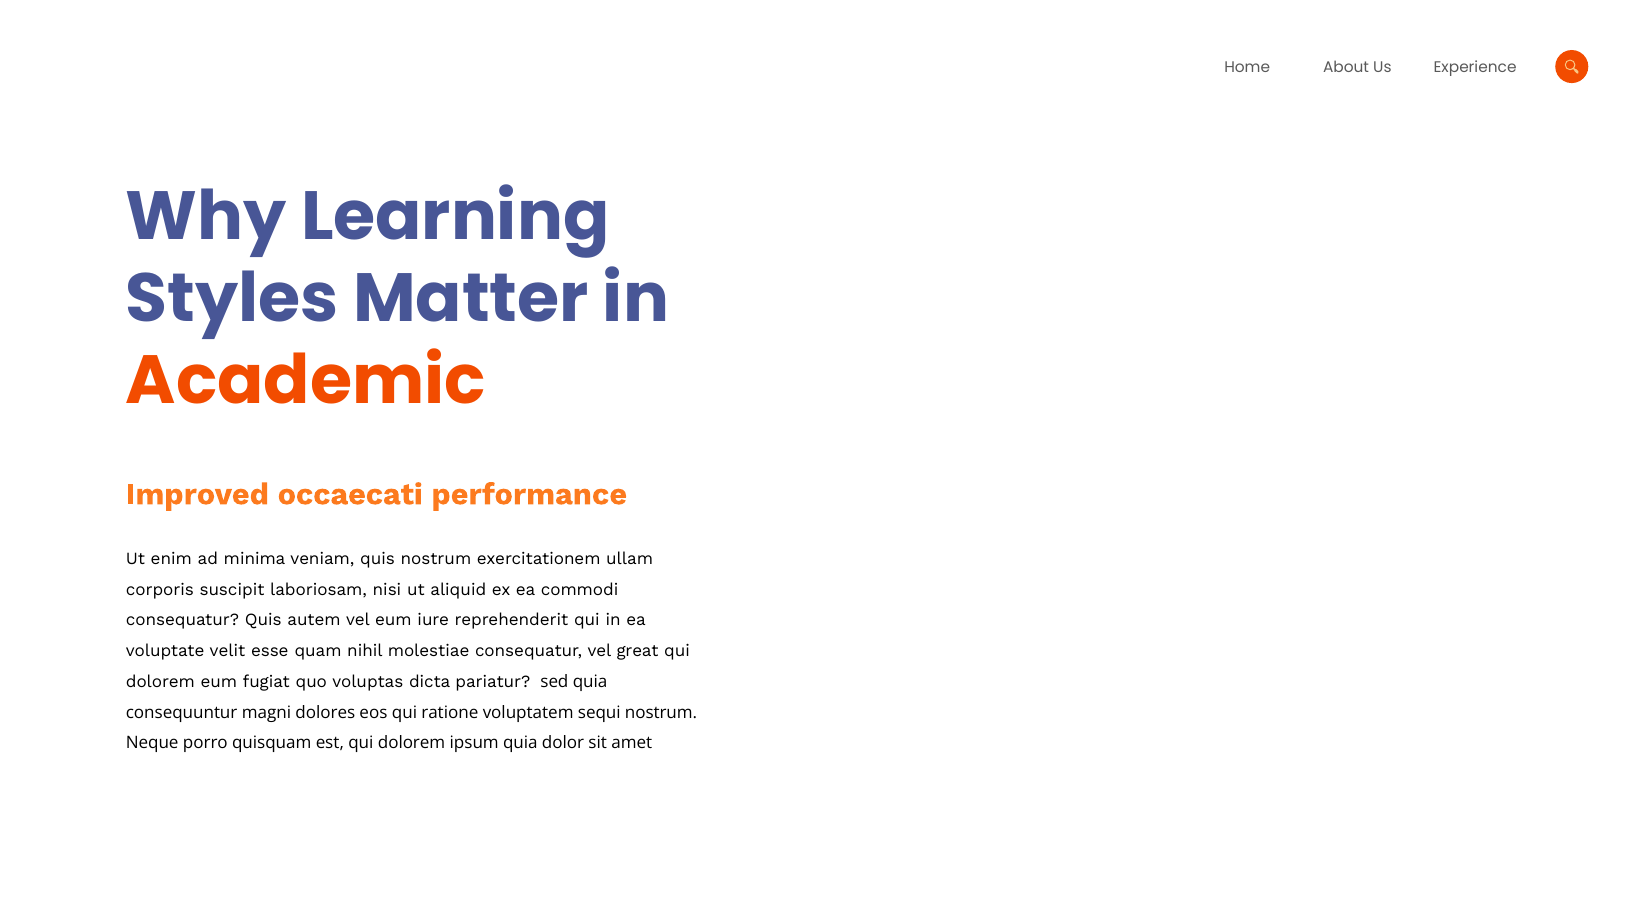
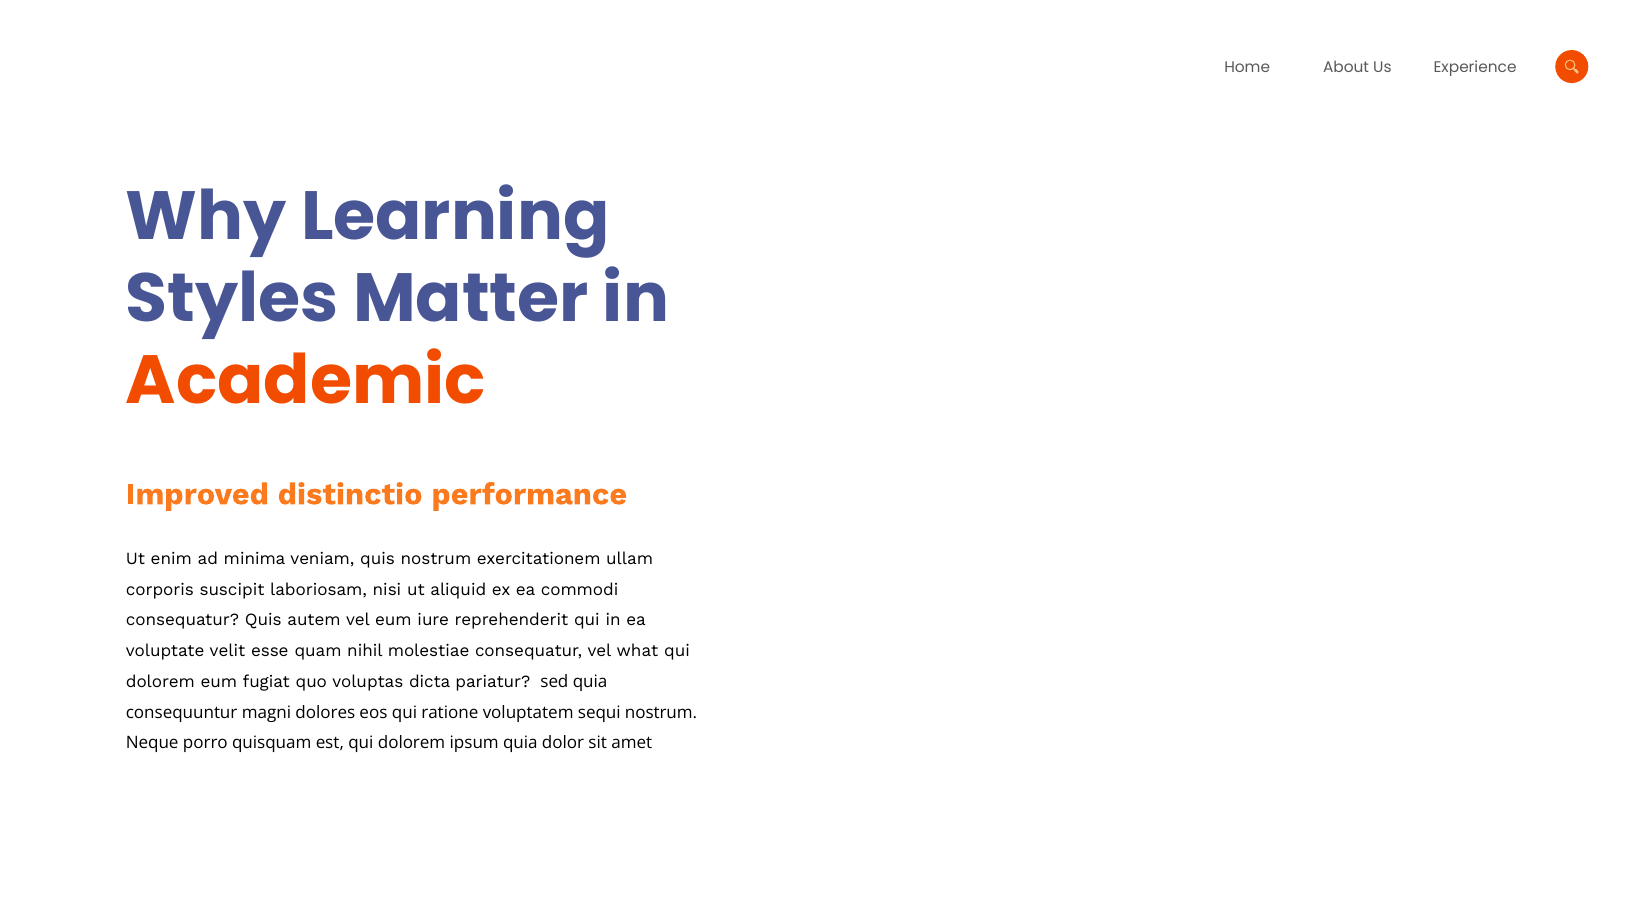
occaecati: occaecati -> distinctio
great: great -> what
